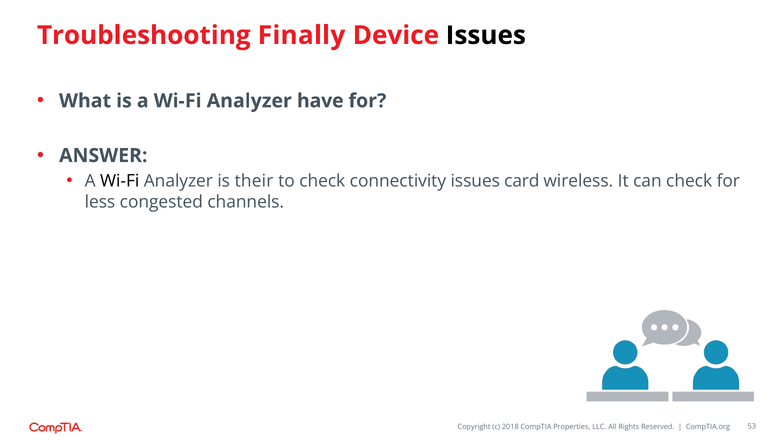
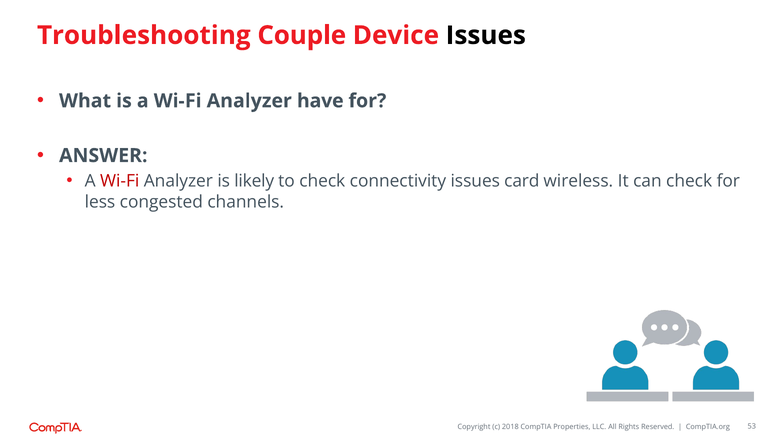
Finally: Finally -> Couple
Wi-Fi at (120, 181) colour: black -> red
their: their -> likely
